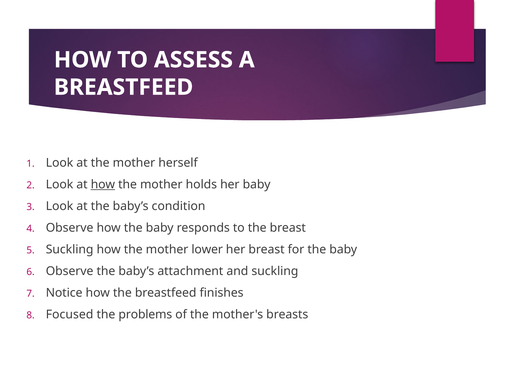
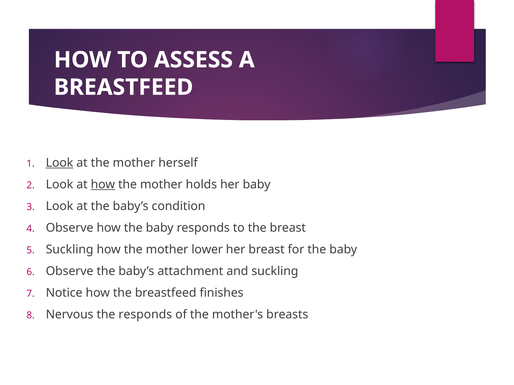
Look at (60, 163) underline: none -> present
Focused: Focused -> Nervous
the problems: problems -> responds
